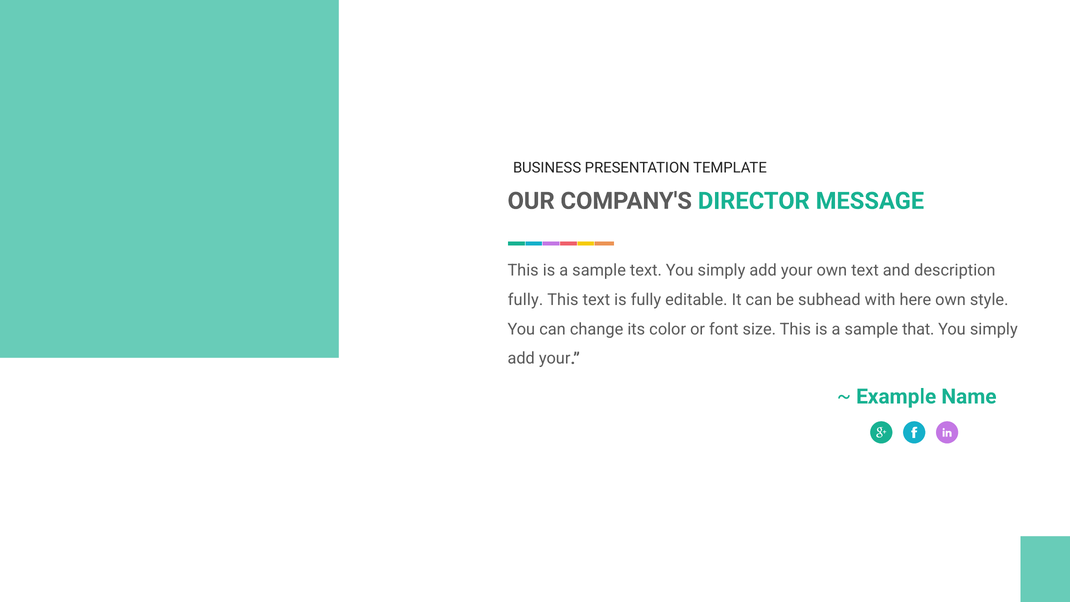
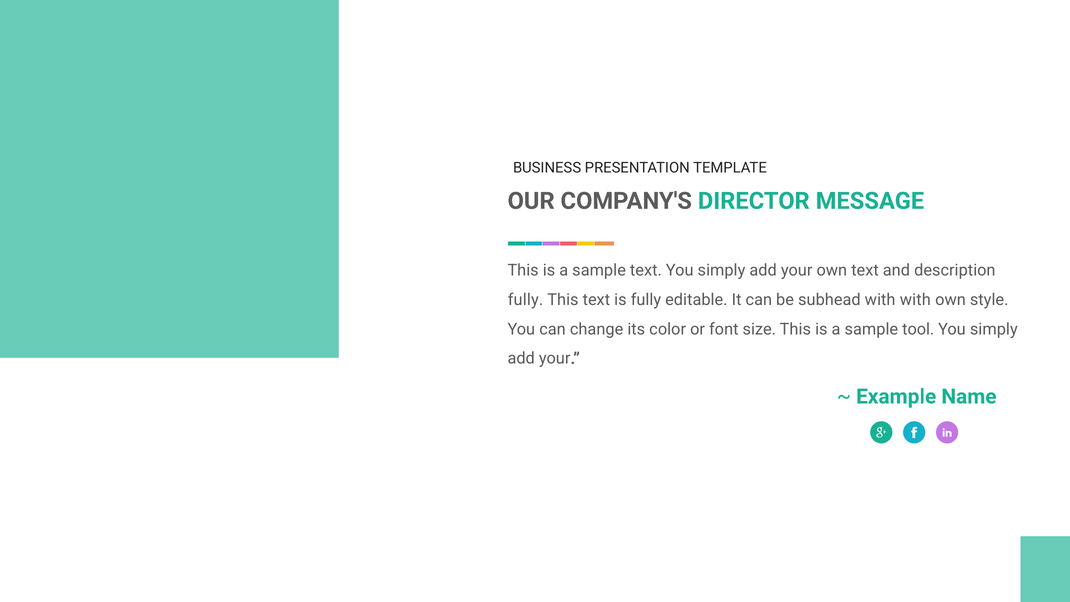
with here: here -> with
that: that -> tool
